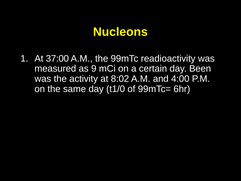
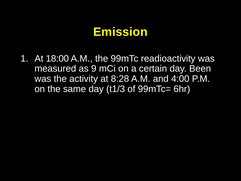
Nucleons: Nucleons -> Emission
37:00: 37:00 -> 18:00
8:02: 8:02 -> 8:28
t1/0: t1/0 -> t1/3
